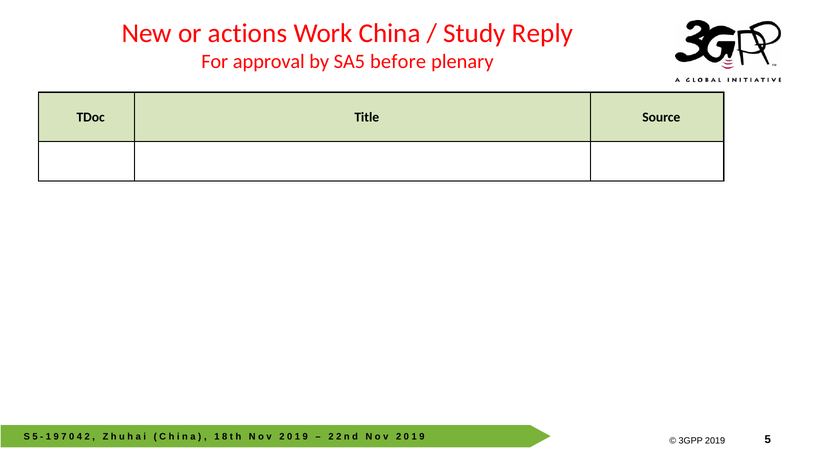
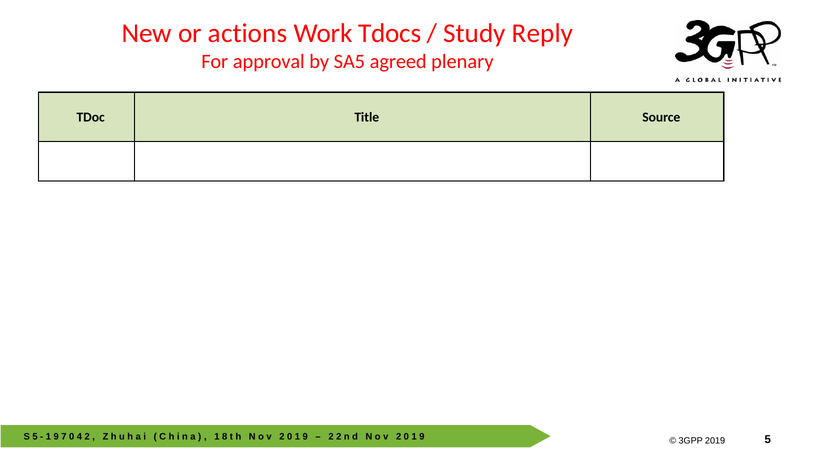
China: China -> Tdocs
before: before -> agreed
